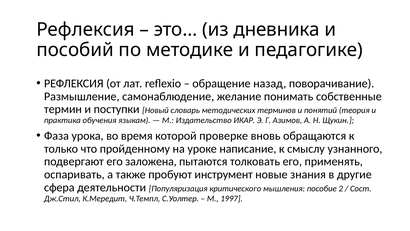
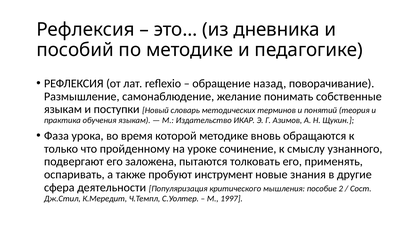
термин at (63, 109): термин -> языкам
которой проверке: проверке -> методике
написание: написание -> сочинение
